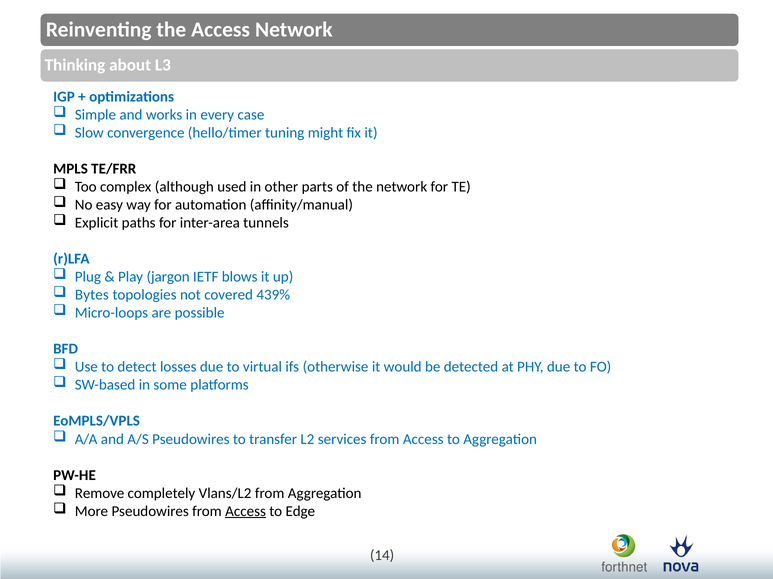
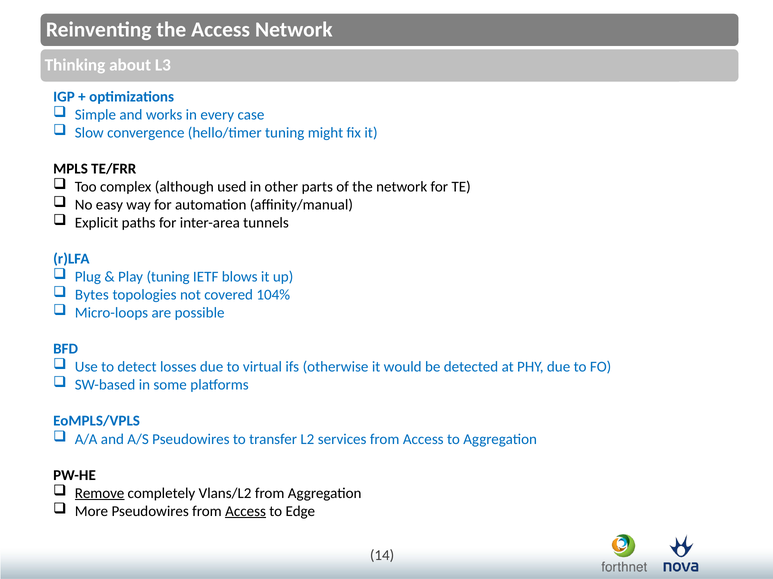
Play jargon: jargon -> tuning
439%: 439% -> 104%
Remove underline: none -> present
